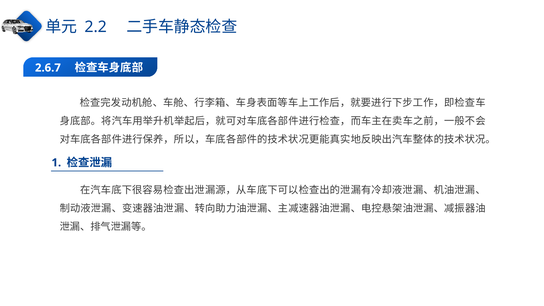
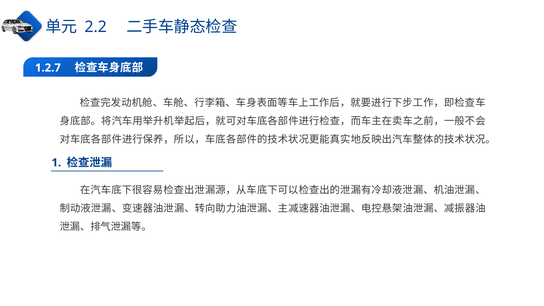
2.6.7: 2.6.7 -> 1.2.7
